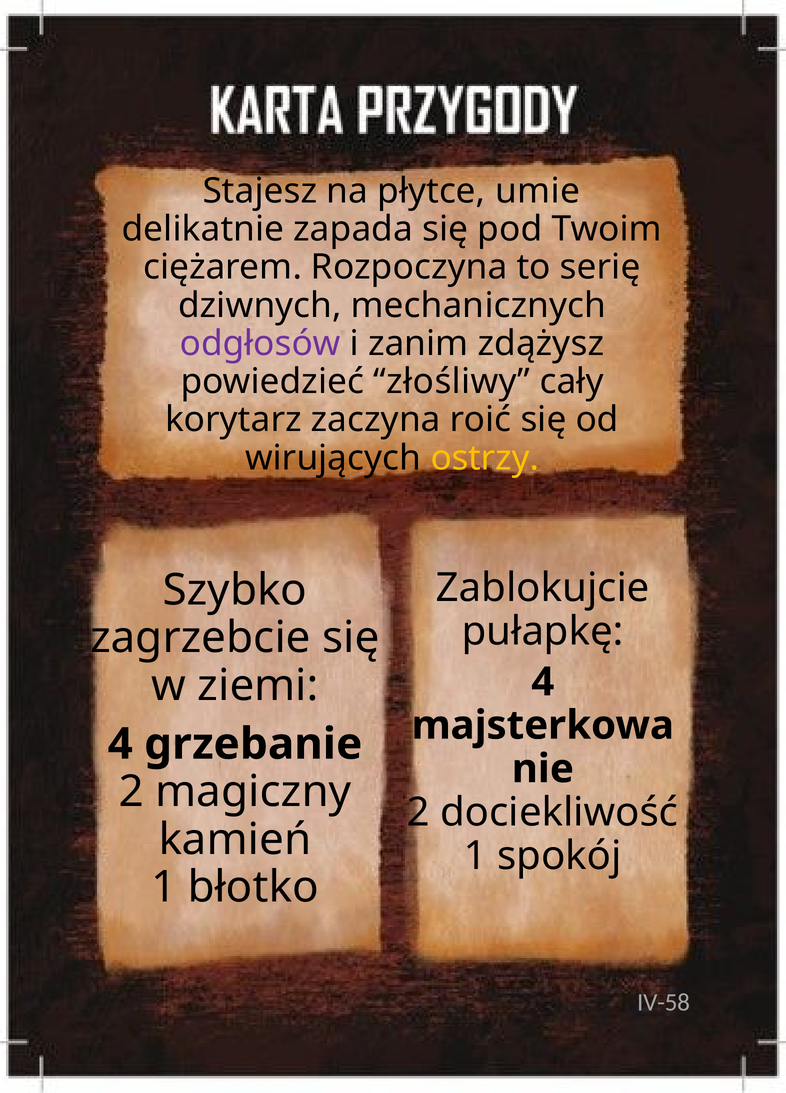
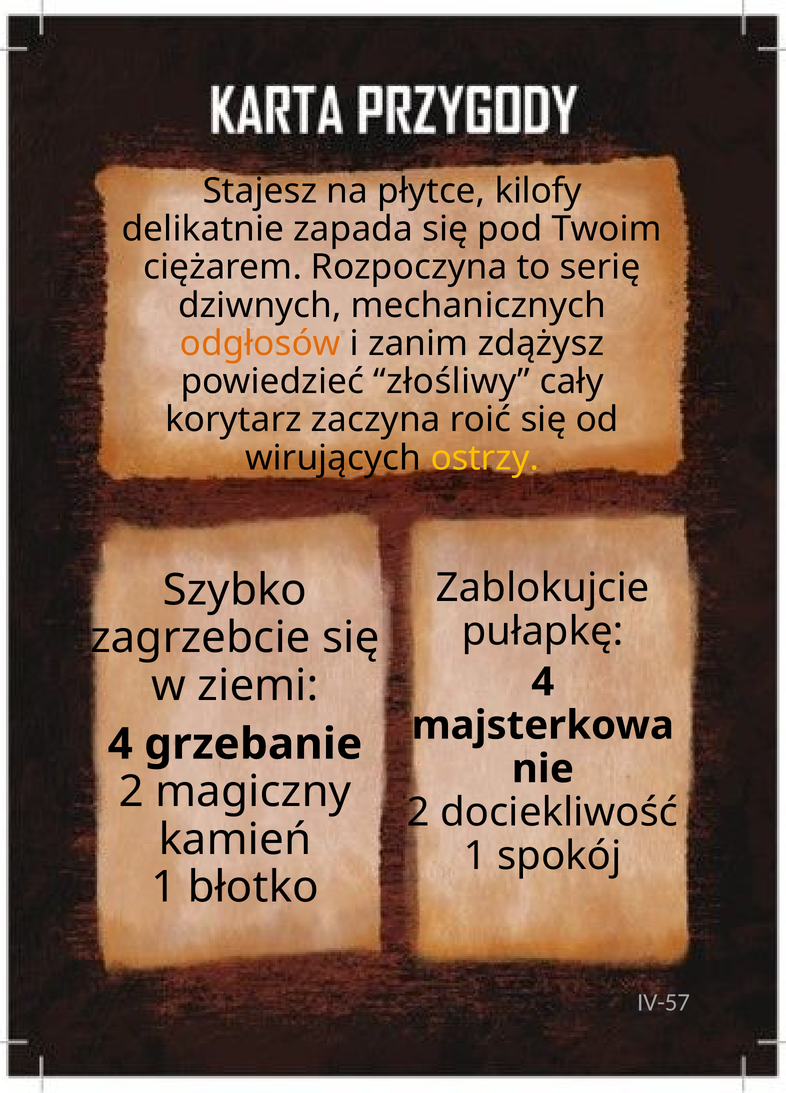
umie: umie -> kilofy
odgłosów colour: purple -> orange
IV-58: IV-58 -> IV-57
